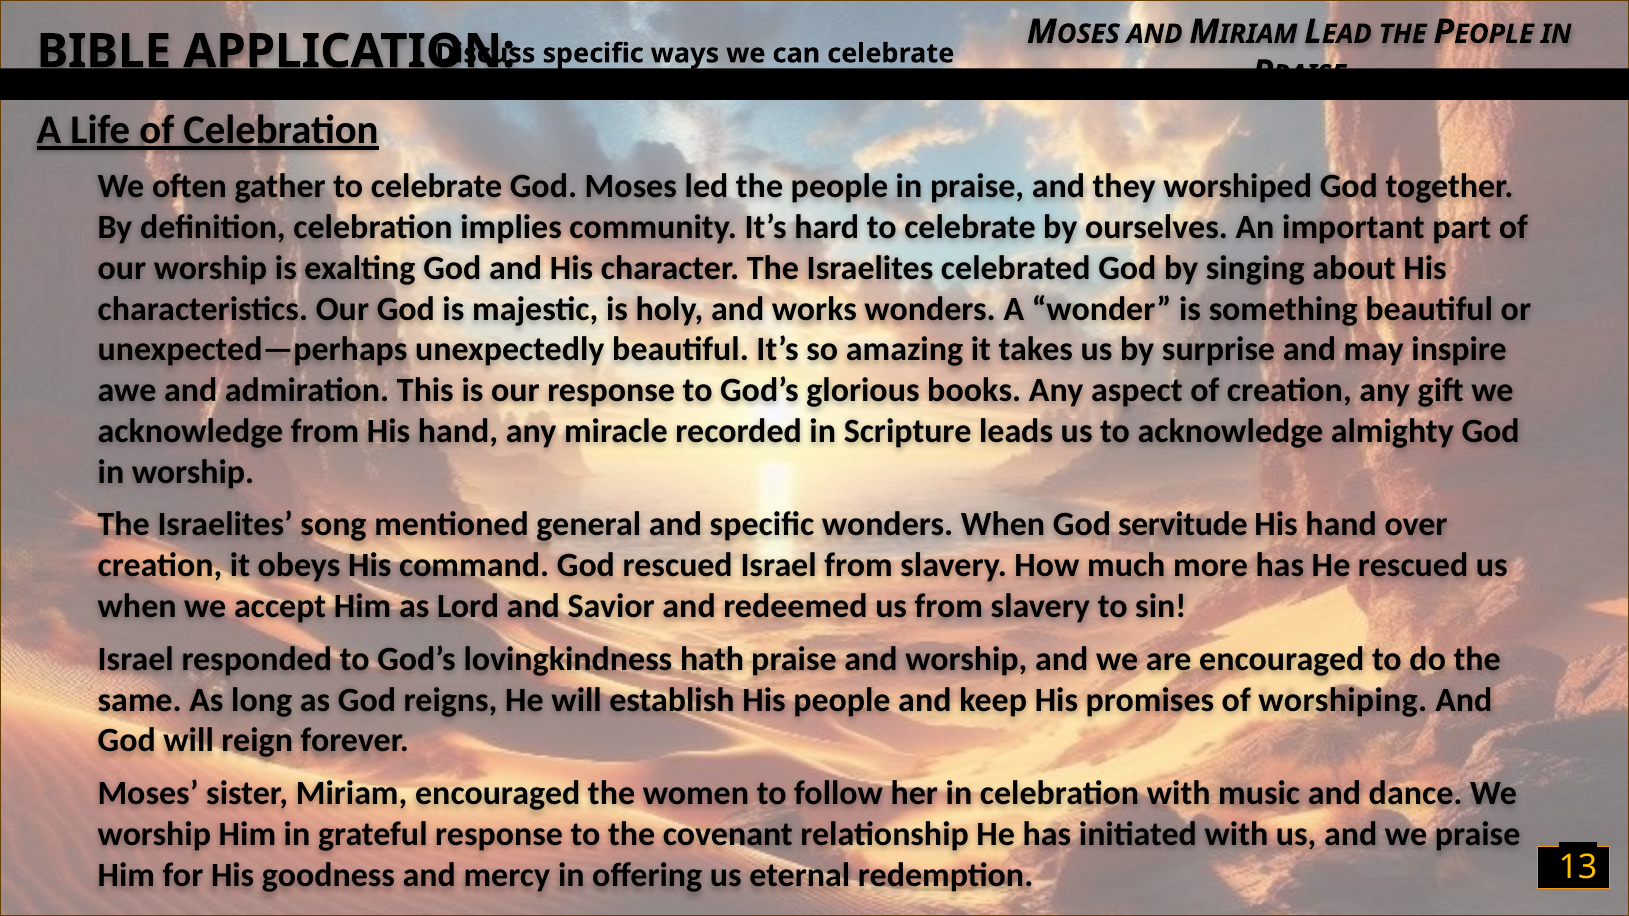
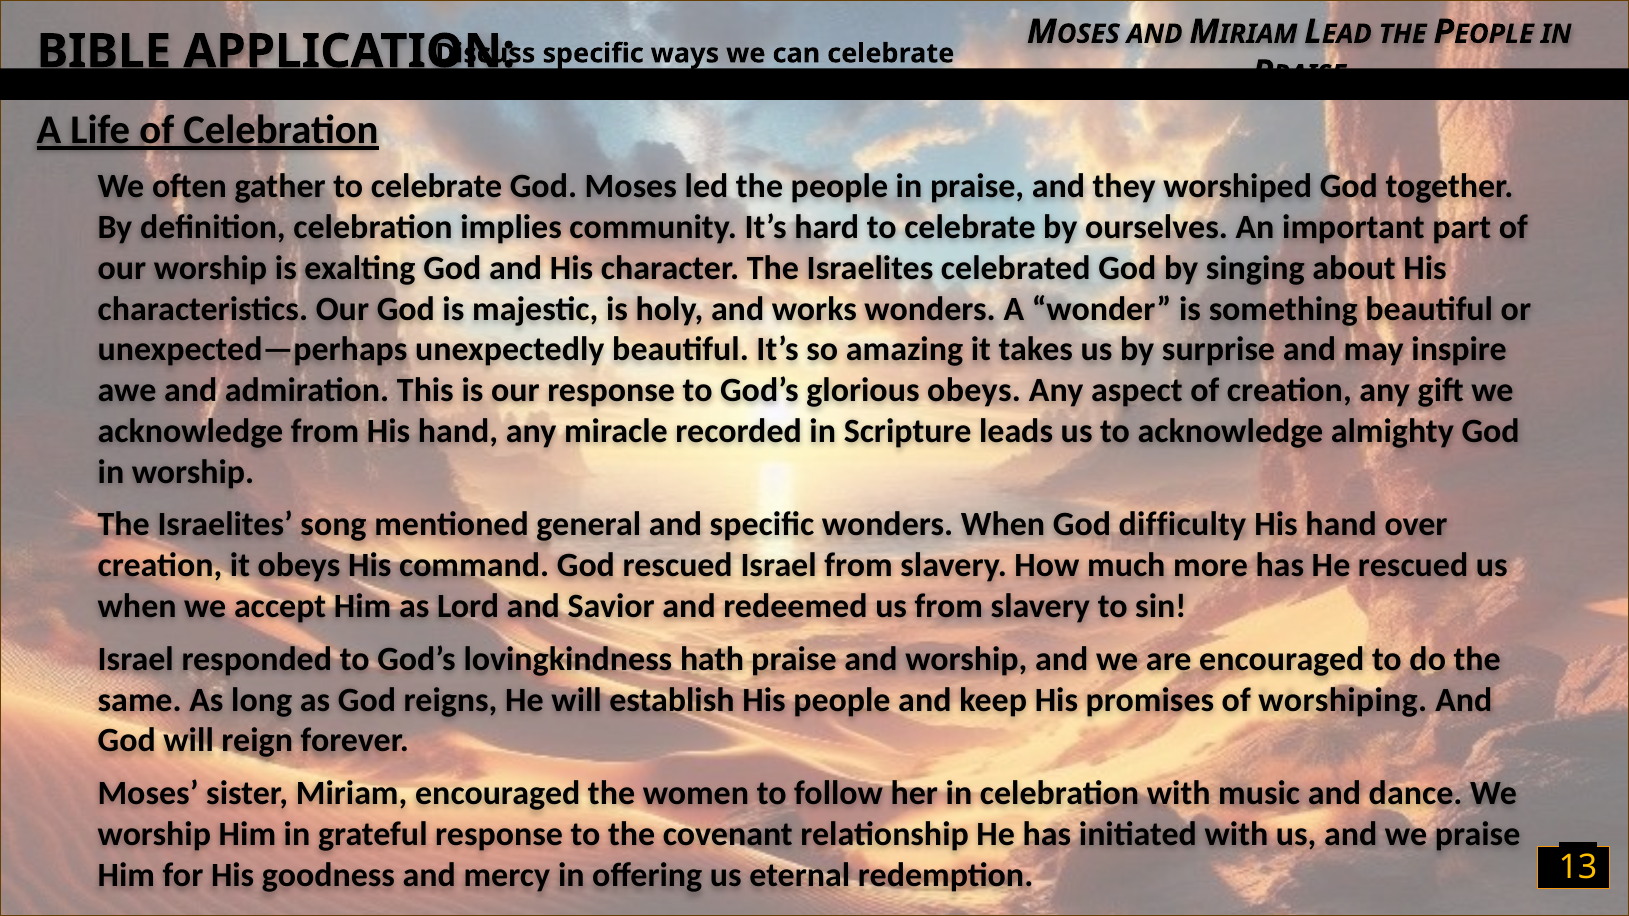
glorious books: books -> obeys
servitude: servitude -> difficulty
